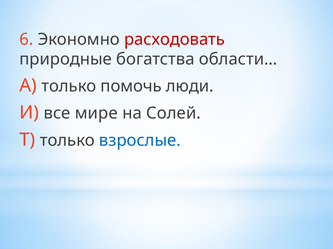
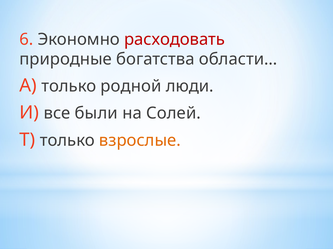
помочь: помочь -> родной
мире: мире -> были
взрослые colour: blue -> orange
